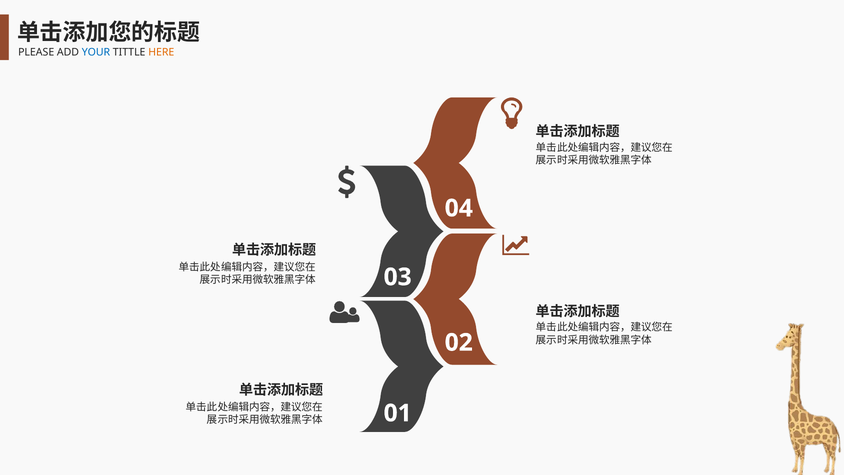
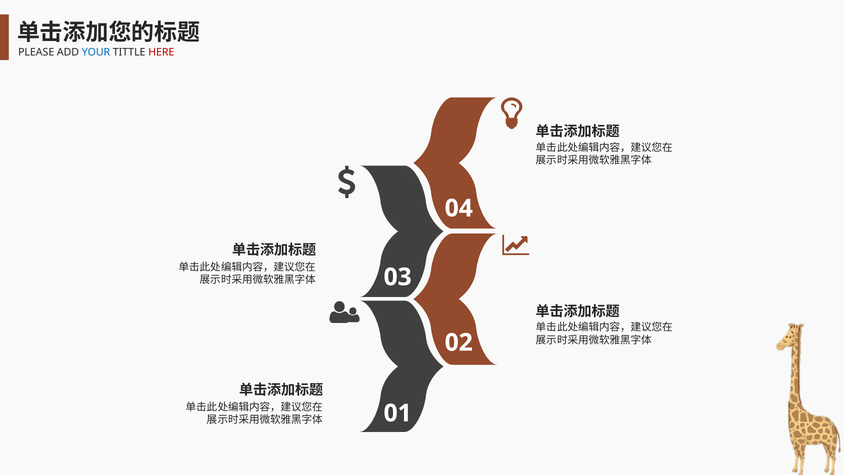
HERE colour: orange -> red
